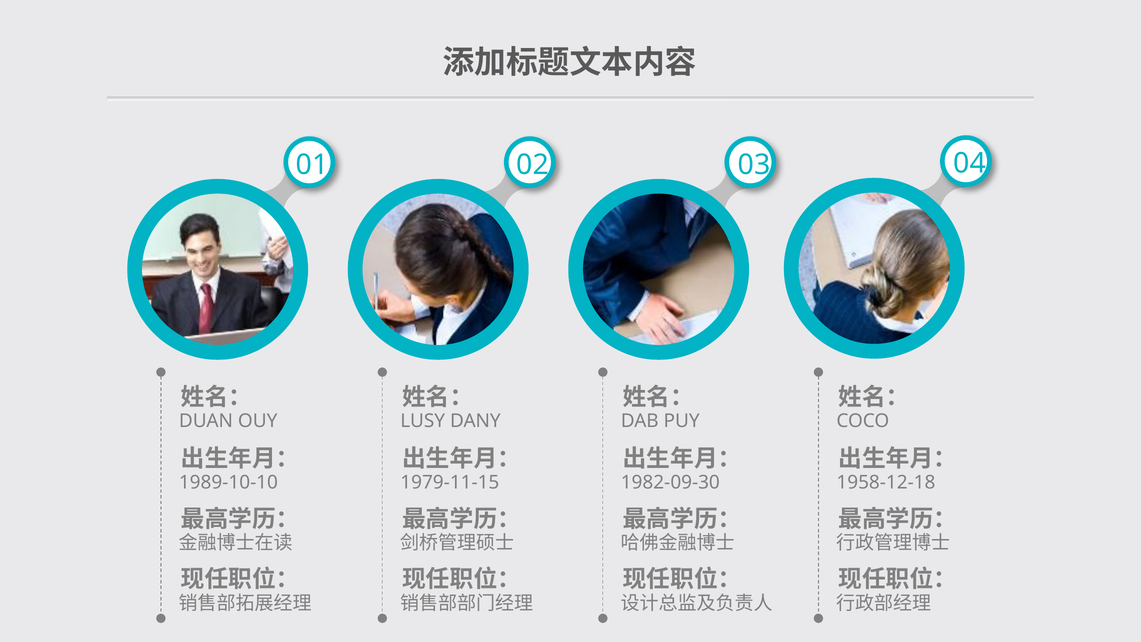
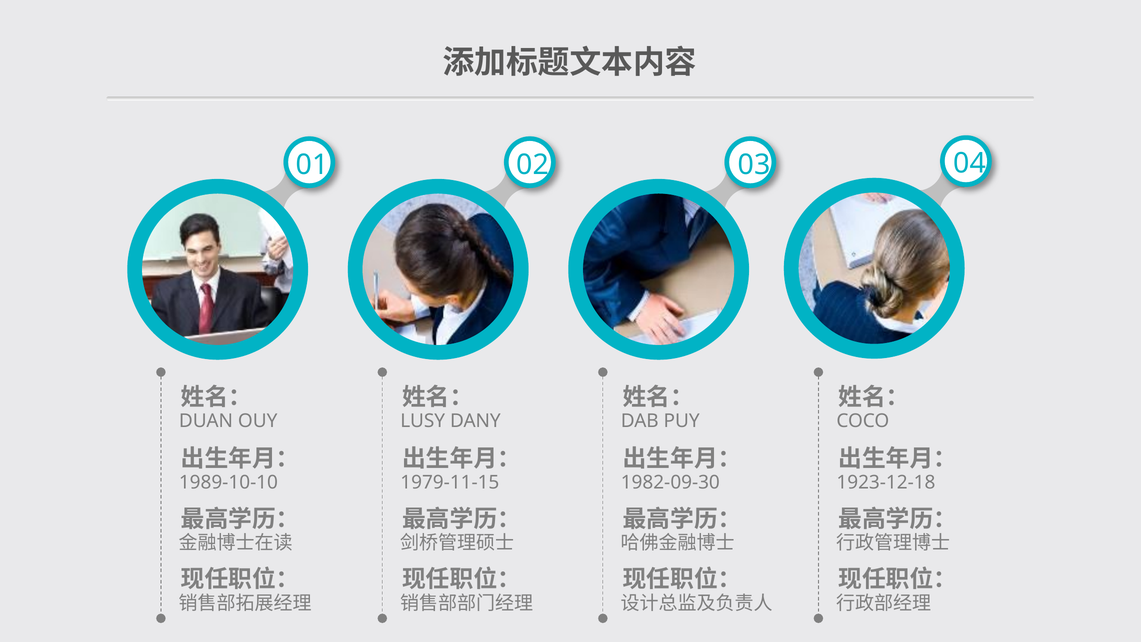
1958-12-18: 1958-12-18 -> 1923-12-18
